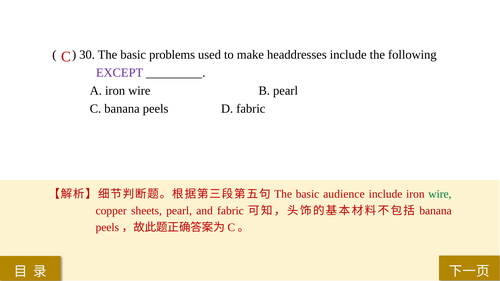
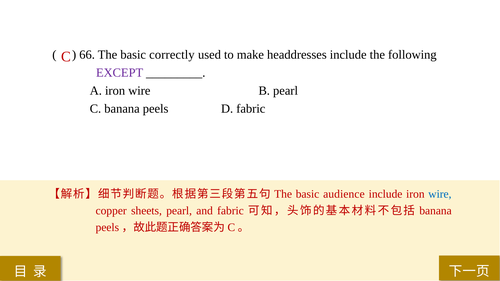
30: 30 -> 66
problems: problems -> correctly
wire at (440, 194) colour: green -> blue
